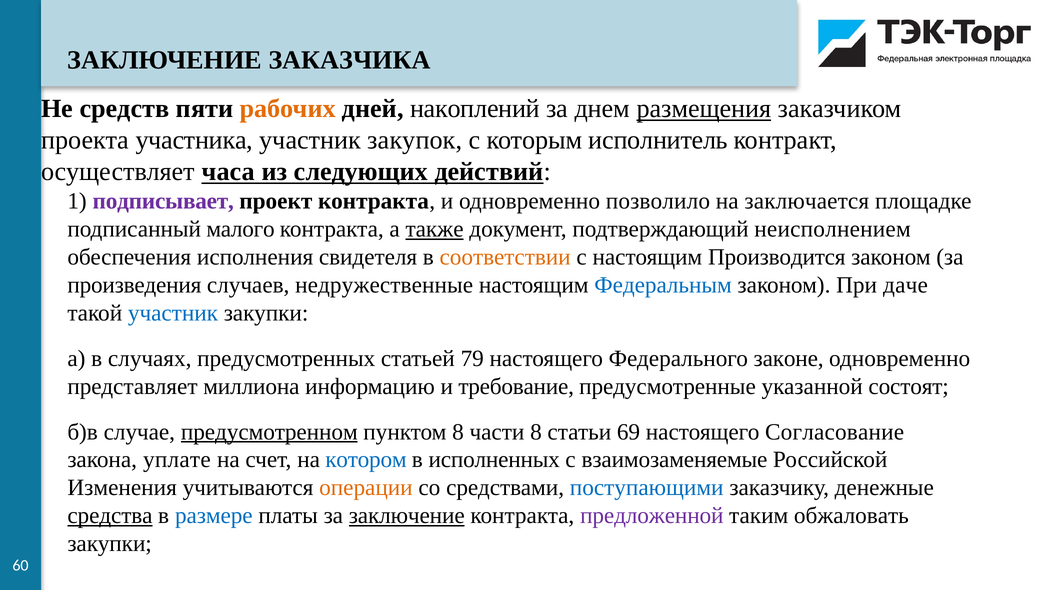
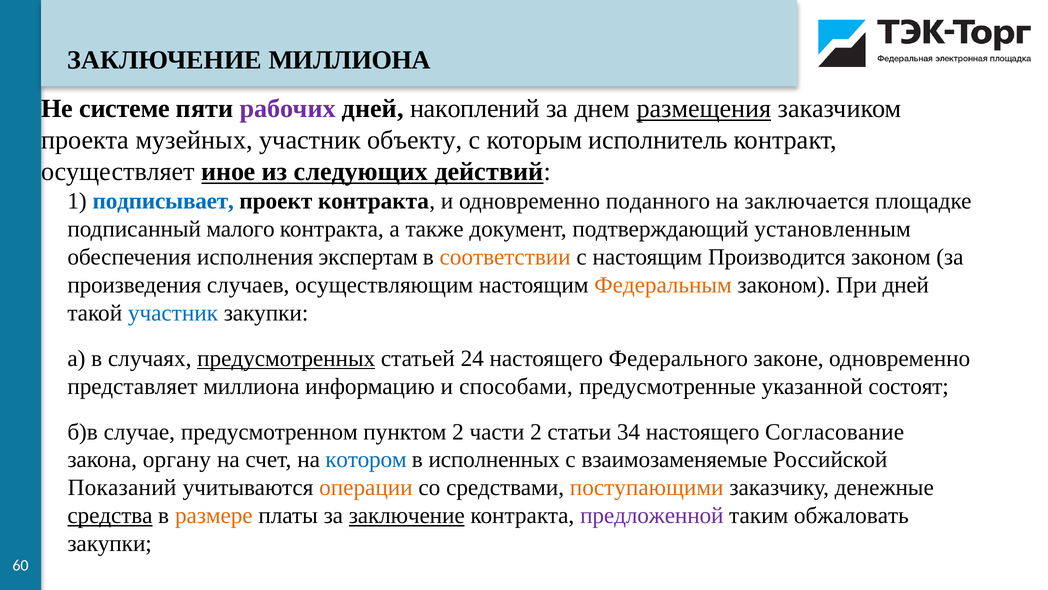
ЗАКЛЮЧЕНИЕ ЗАКАЗЧИКА: ЗАКАЗЧИКА -> МИЛЛИОНА
средств: средств -> системе
рабочих colour: orange -> purple
участника: участника -> музейных
закупок: закупок -> объекту
часа: часа -> иное
подписывает colour: purple -> blue
позволило: позволило -> поданного
также underline: present -> none
неисполнением: неисполнением -> установленным
свидетеля: свидетеля -> экспертам
недружественные: недружественные -> осуществляющим
Федеральным colour: blue -> orange
При даче: даче -> дней
предусмотренных underline: none -> present
79: 79 -> 24
требование: требование -> способами
предусмотренном underline: present -> none
пунктом 8: 8 -> 2
части 8: 8 -> 2
69: 69 -> 34
уплате: уплате -> органу
Изменения: Изменения -> Показаний
поступающими colour: blue -> orange
размере colour: blue -> orange
